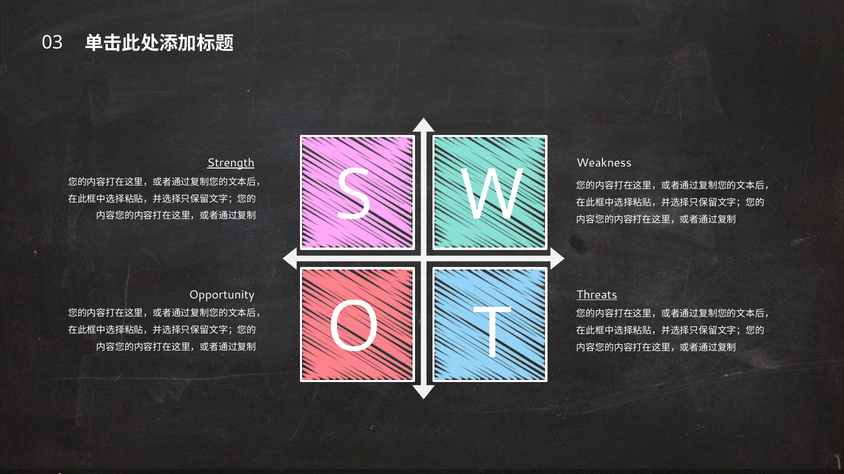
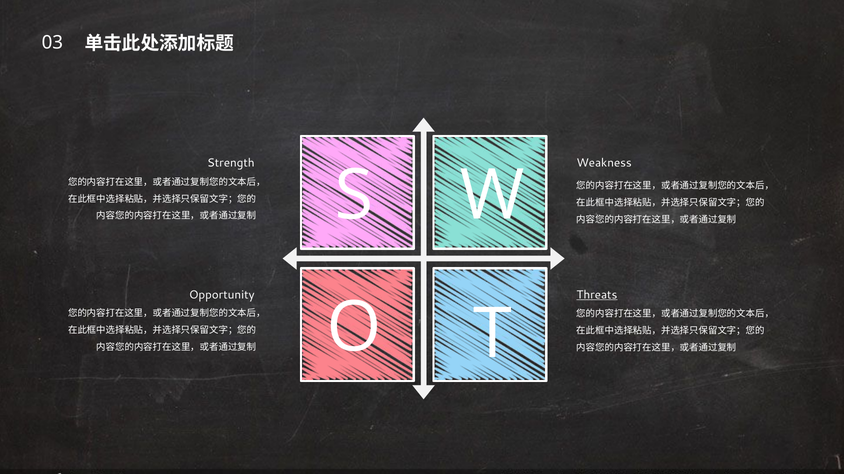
Strength underline: present -> none
